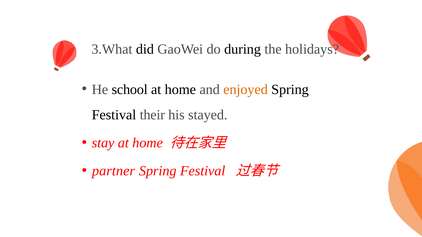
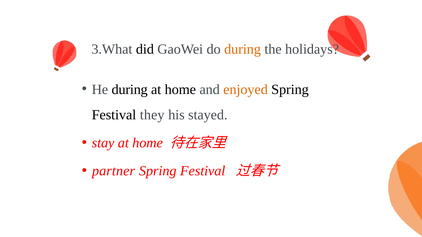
during at (243, 49) colour: black -> orange
He school: school -> during
their: their -> they
